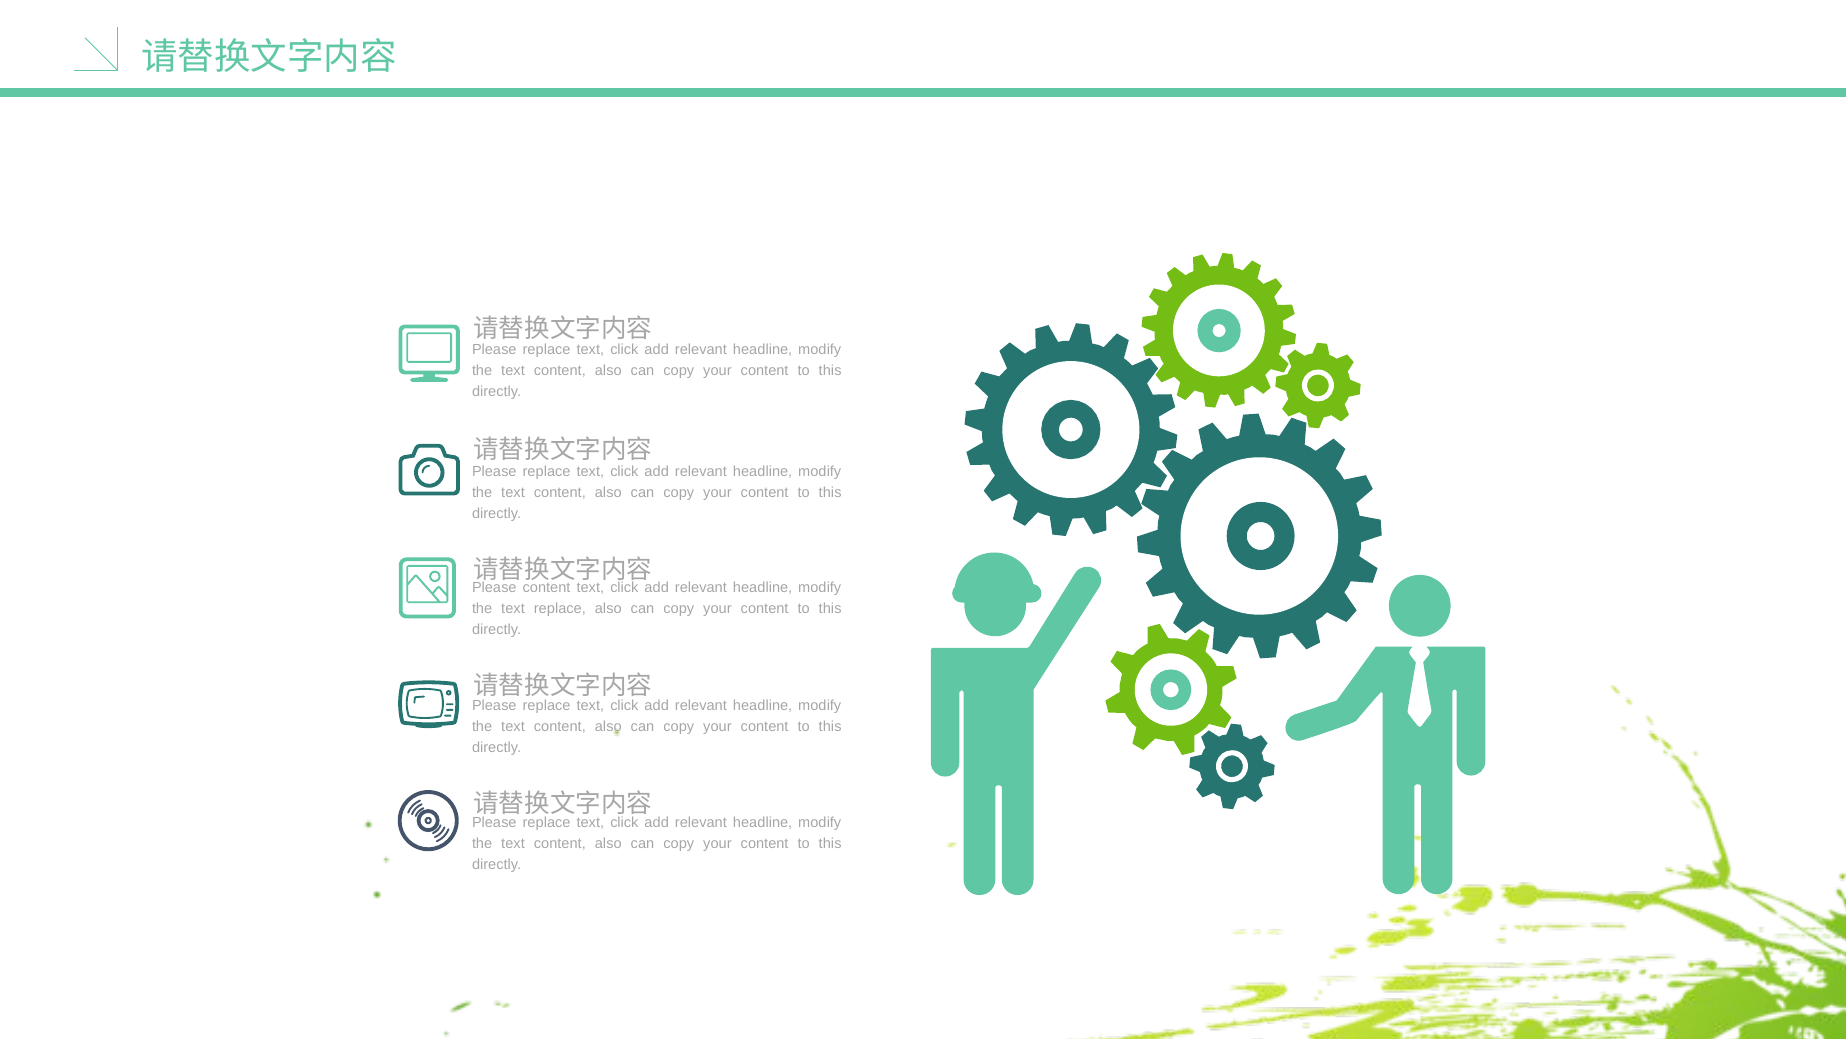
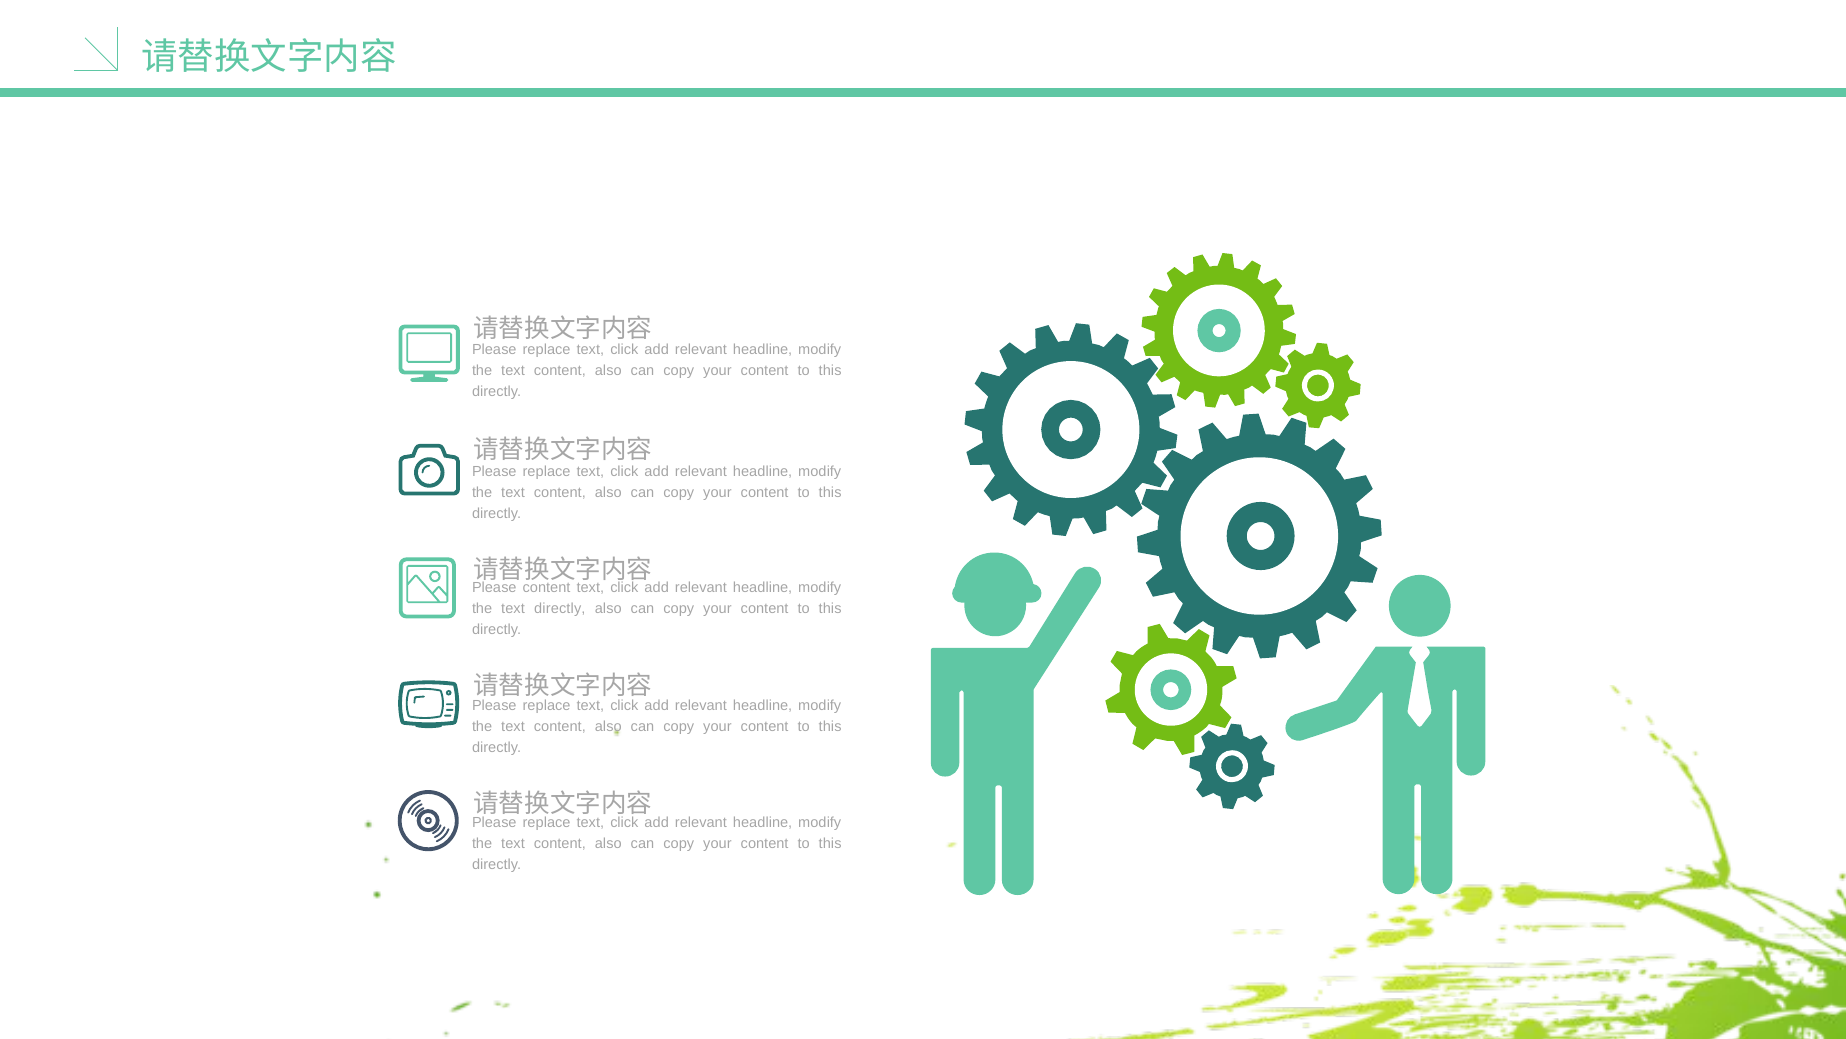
text replace: replace -> directly
